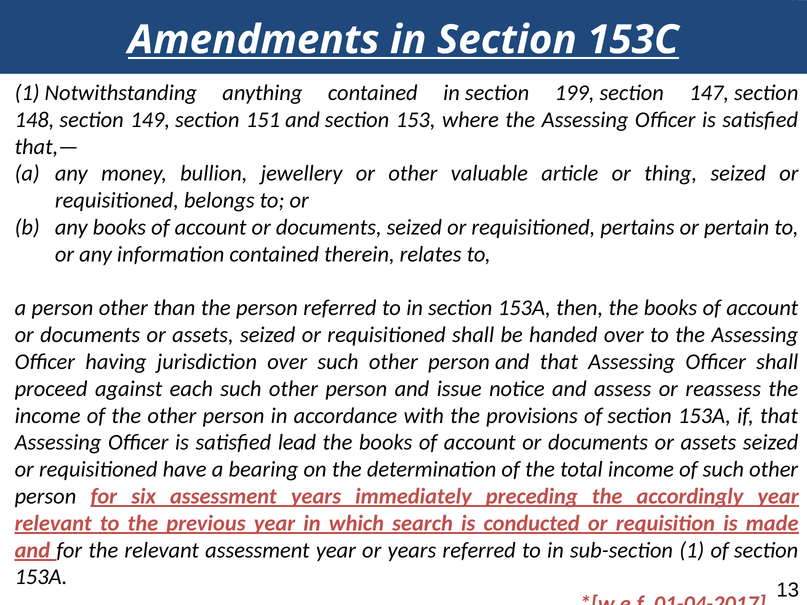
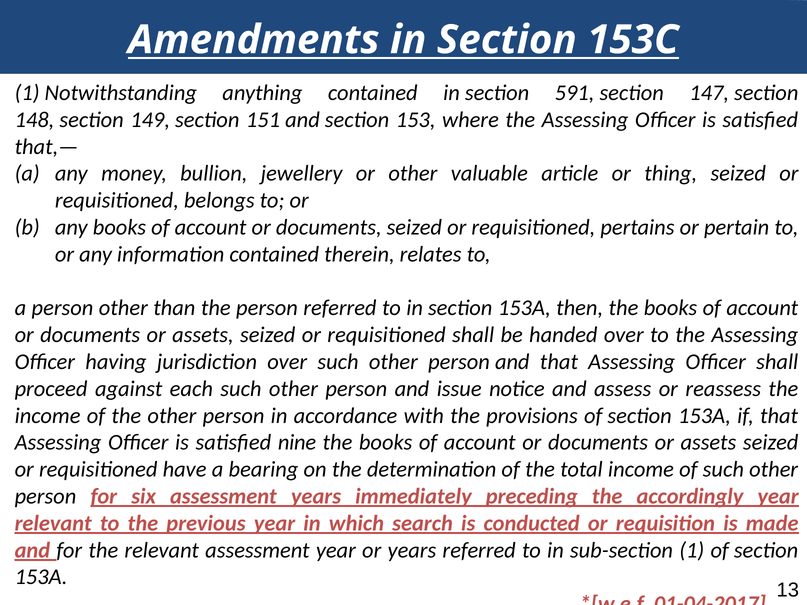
199: 199 -> 591
lead: lead -> nine
